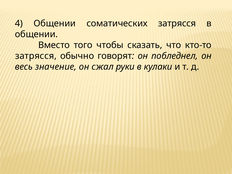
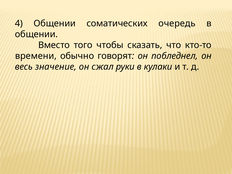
соматических затрясся: затрясся -> очередь
затрясся at (36, 56): затрясся -> времени
